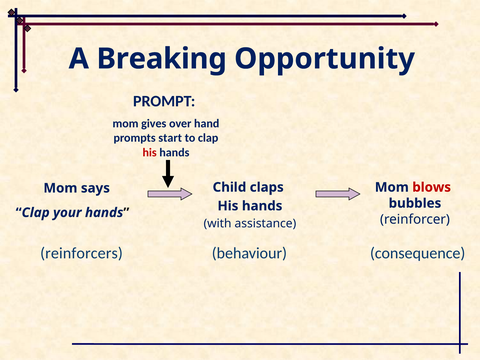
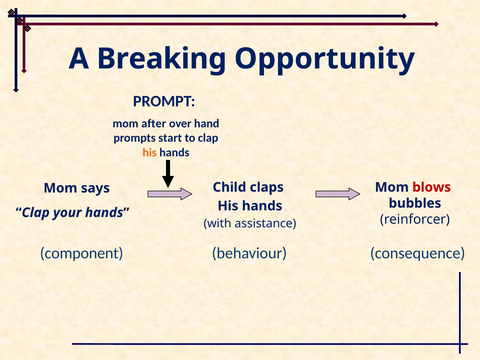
gives: gives -> after
his at (150, 152) colour: red -> orange
reinforcers: reinforcers -> component
